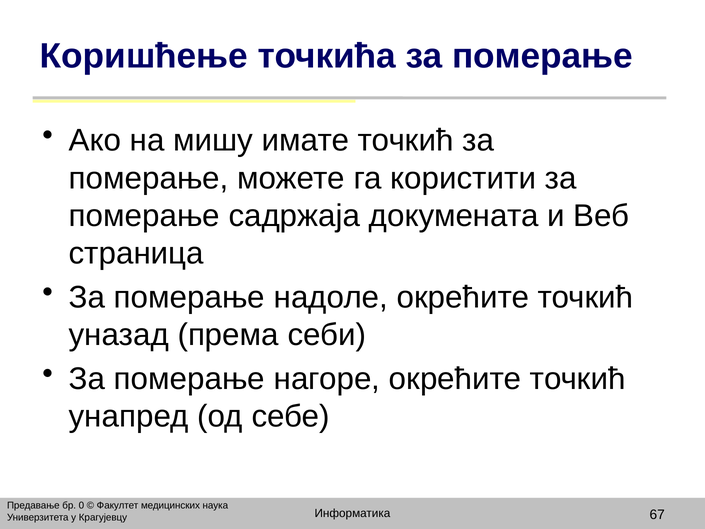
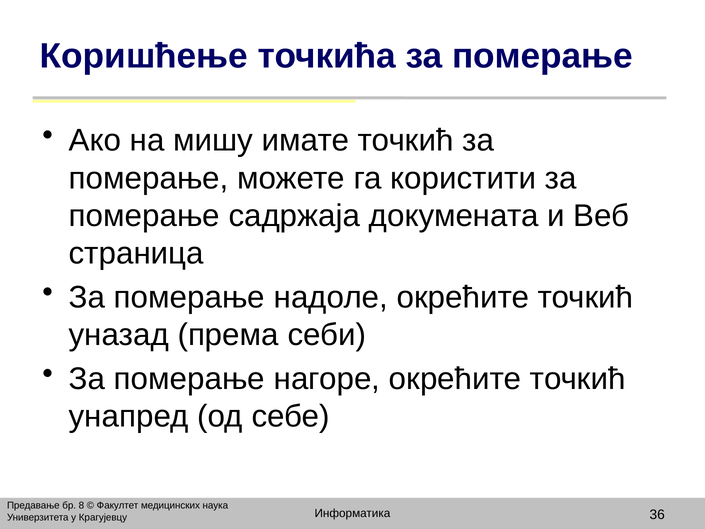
0: 0 -> 8
67: 67 -> 36
